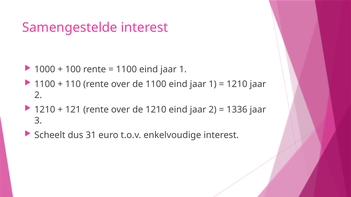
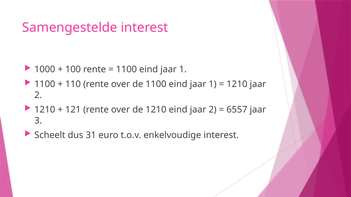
1336: 1336 -> 6557
